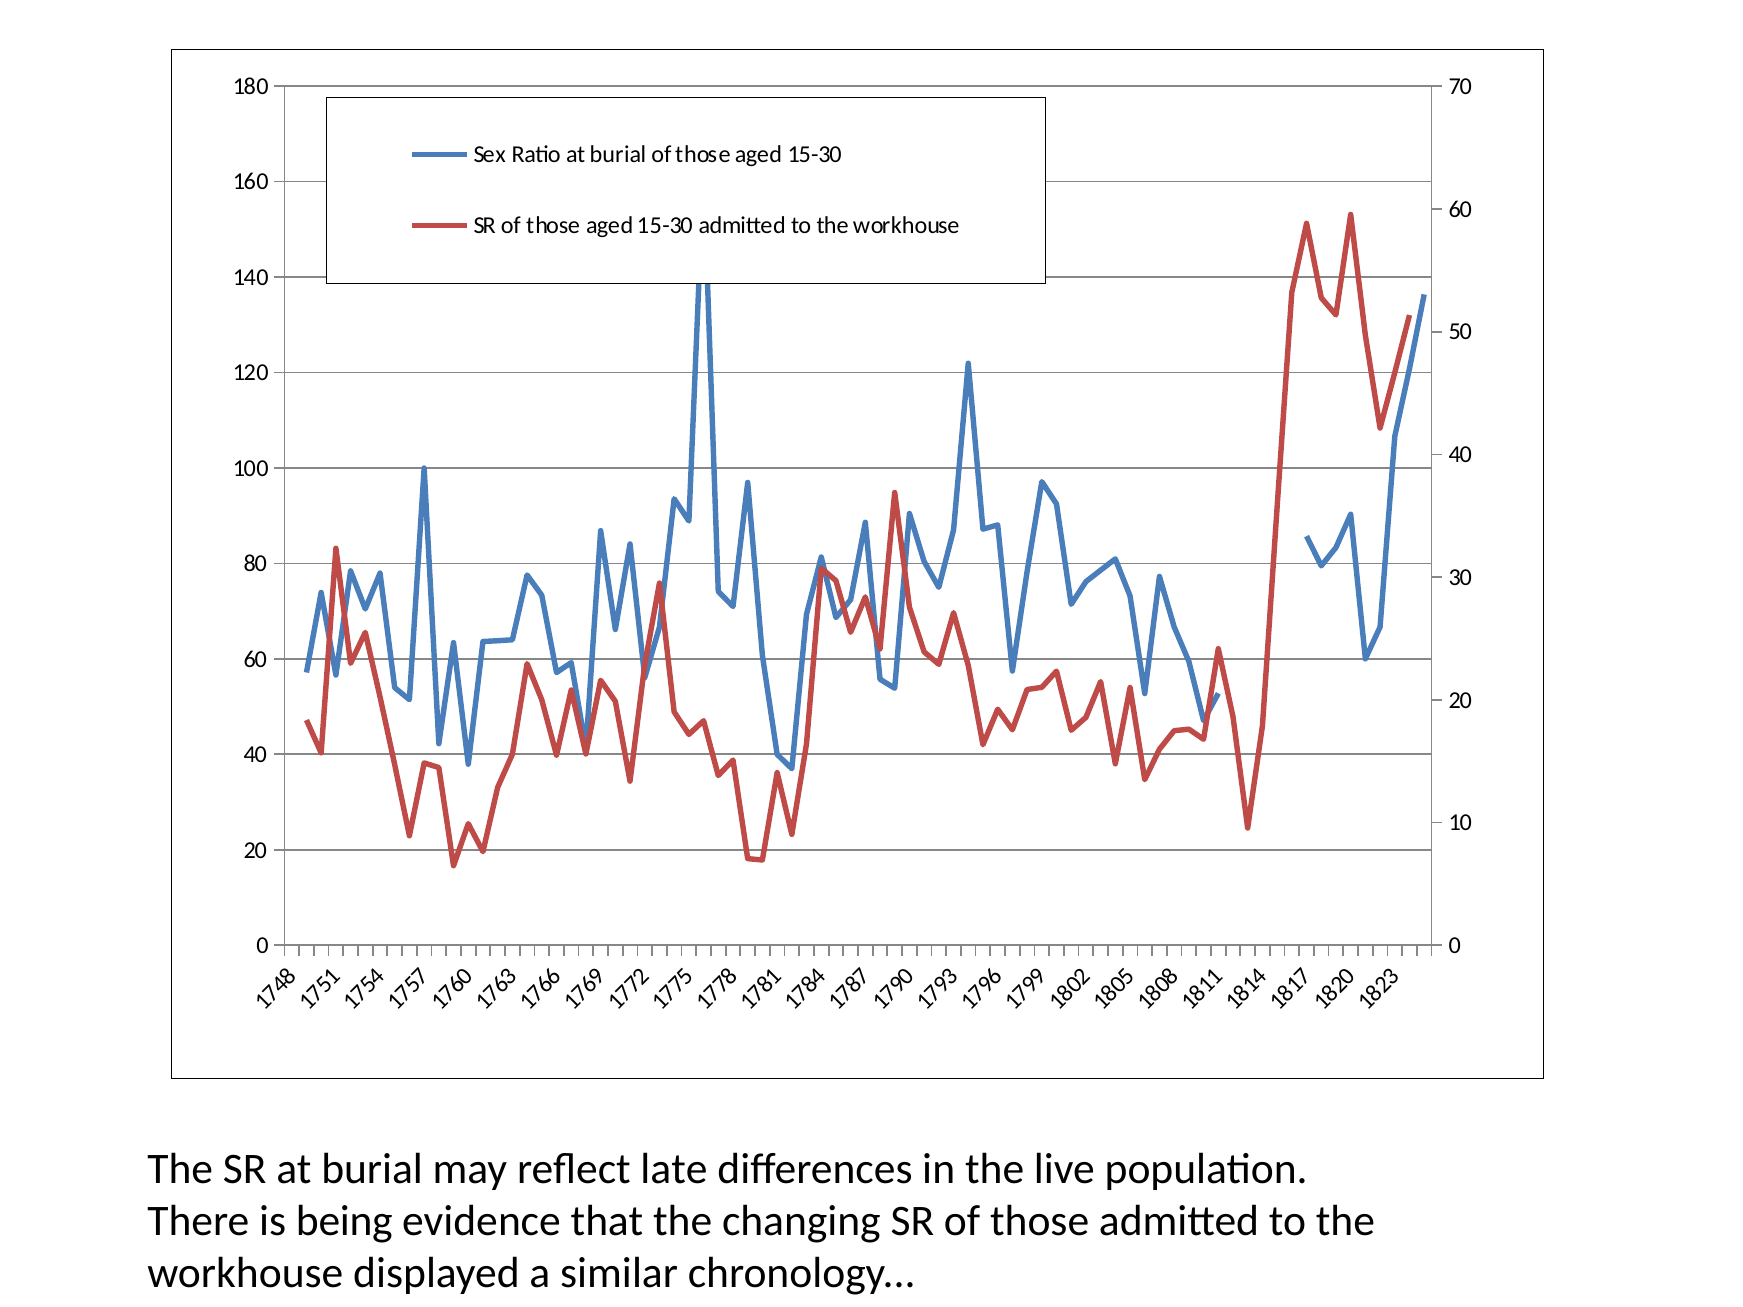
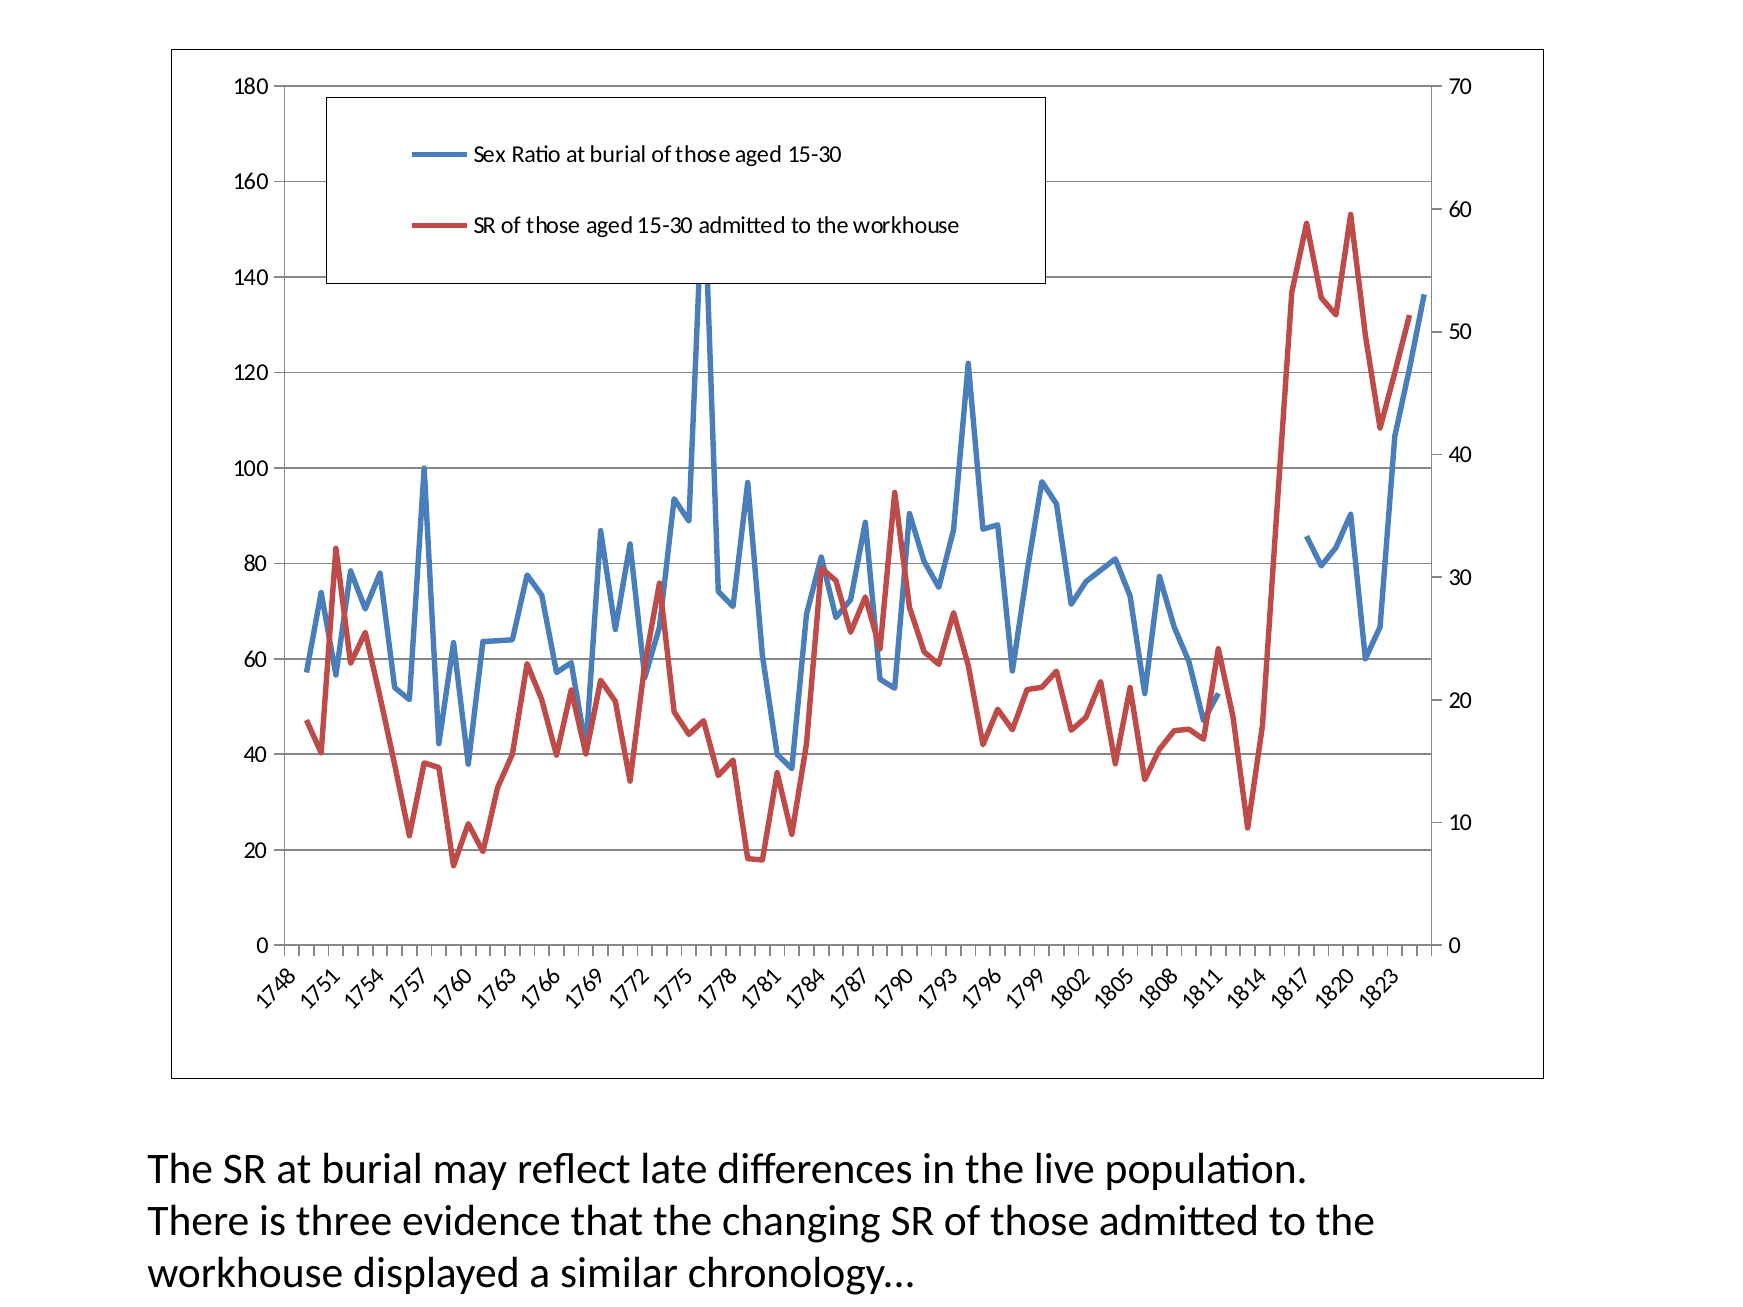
being: being -> three
